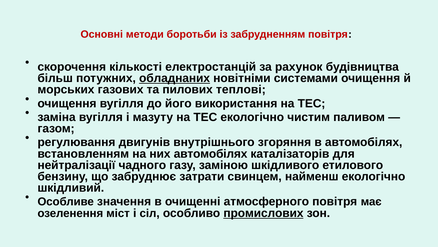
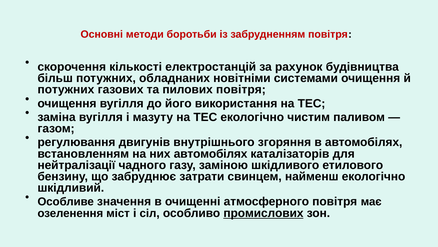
обладнаних underline: present -> none
морських at (66, 89): морських -> потужних
пилових теплові: теплові -> повітря
